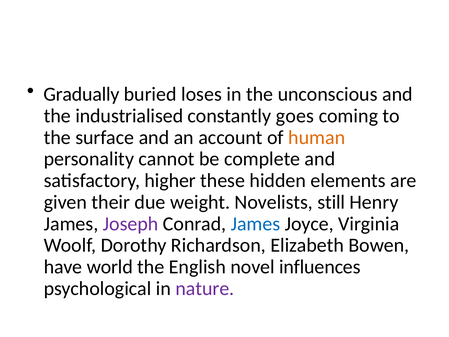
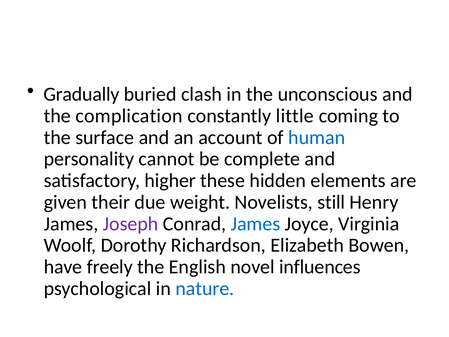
loses: loses -> clash
industrialised: industrialised -> complication
goes: goes -> little
human colour: orange -> blue
world: world -> freely
nature colour: purple -> blue
